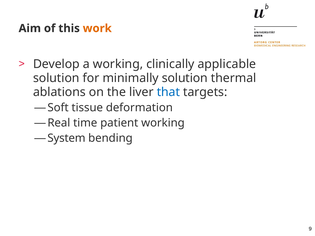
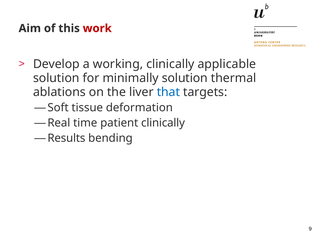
work colour: orange -> red
patient working: working -> clinically
System: System -> Results
